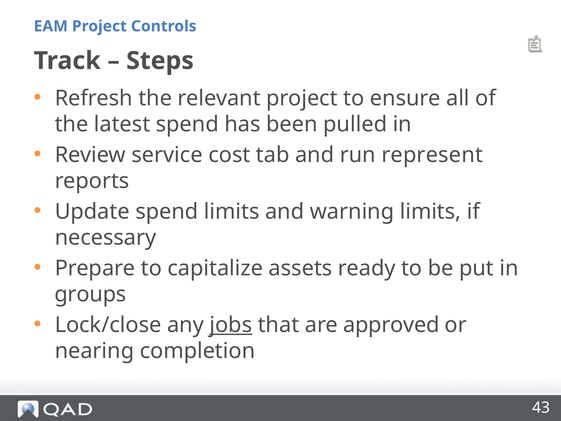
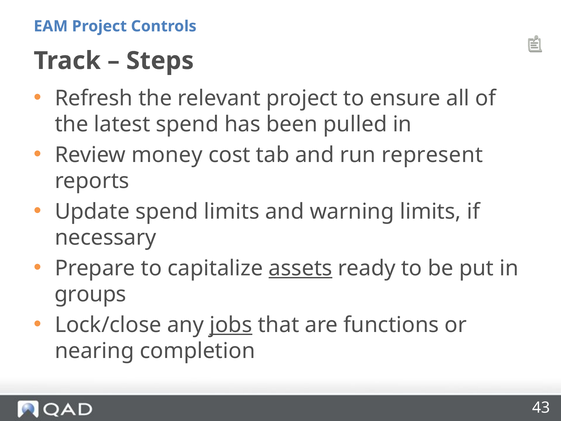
service: service -> money
assets underline: none -> present
approved: approved -> functions
